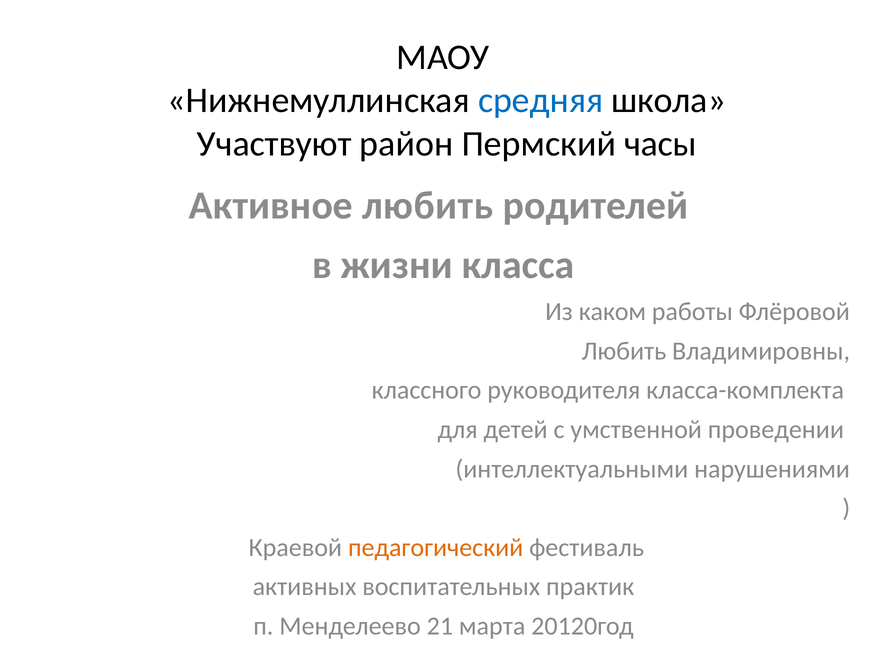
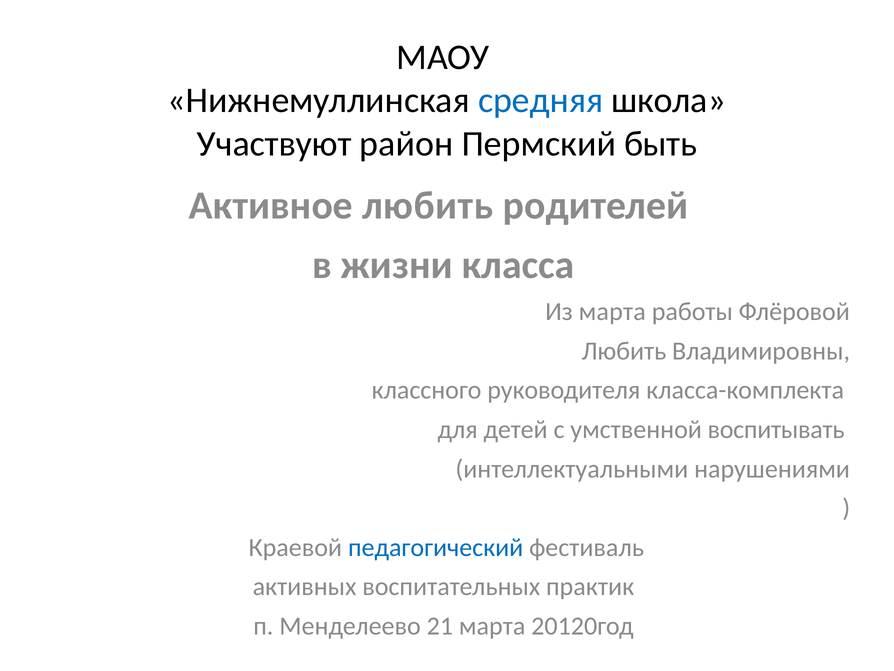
часы: часы -> быть
Из каком: каком -> марта
проведении: проведении -> воспитывать
педагогический colour: orange -> blue
